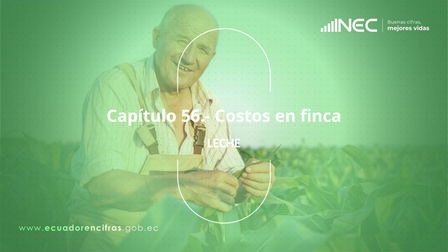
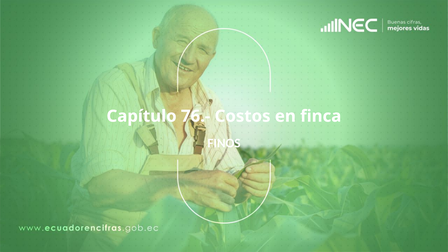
56.-: 56.- -> 76.-
LECHE: LECHE -> FINOS
